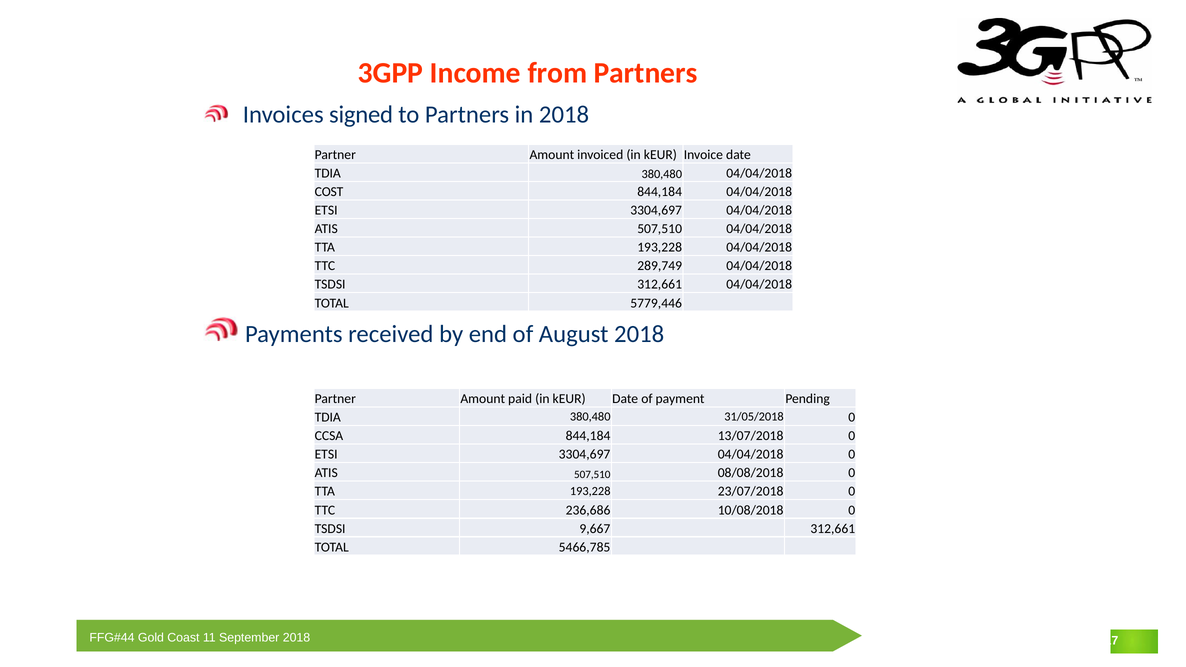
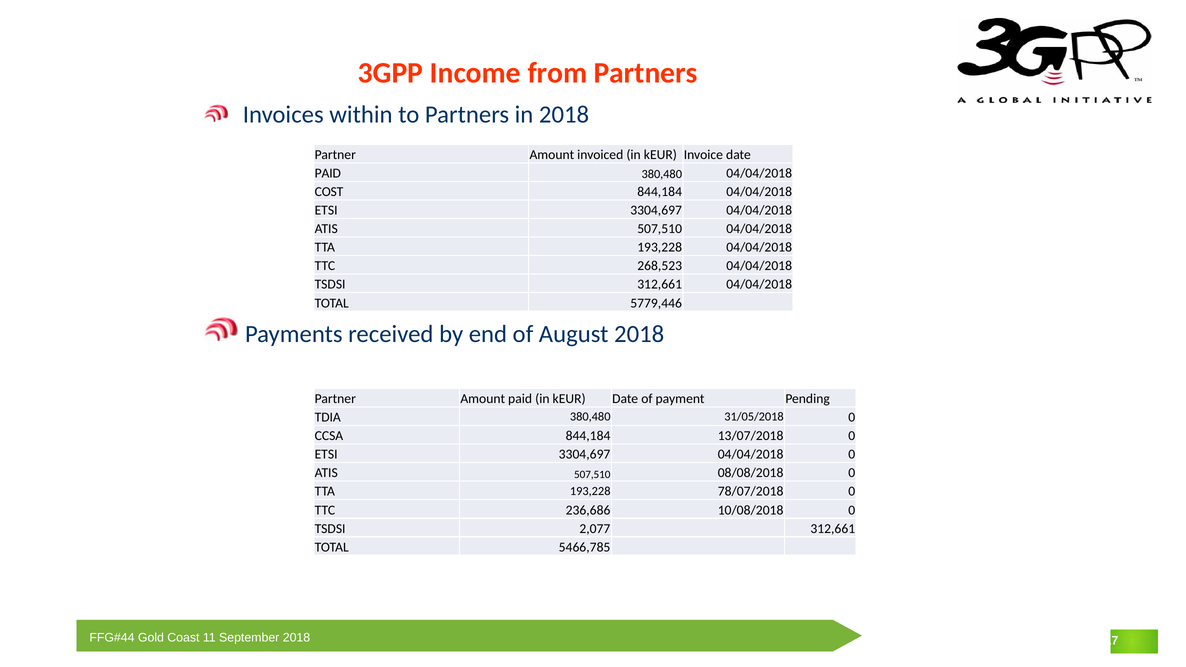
signed: signed -> within
TDIA at (328, 173): TDIA -> PAID
289,749: 289,749 -> 268,523
23/07/2018: 23/07/2018 -> 78/07/2018
9,667: 9,667 -> 2,077
